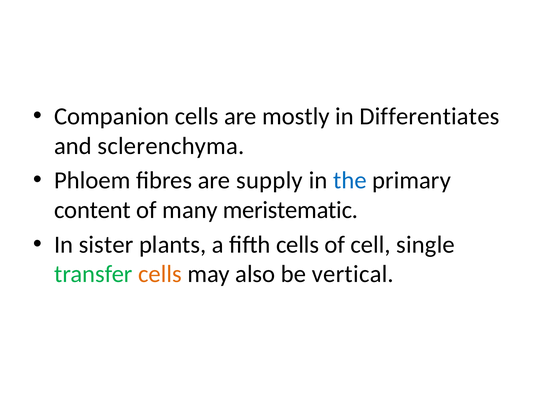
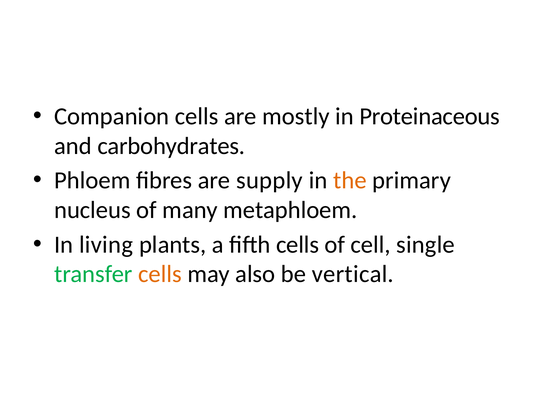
Differentiates: Differentiates -> Proteinaceous
sclerenchyma: sclerenchyma -> carbohydrates
the colour: blue -> orange
content: content -> nucleus
meristematic: meristematic -> metaphloem
sister: sister -> living
